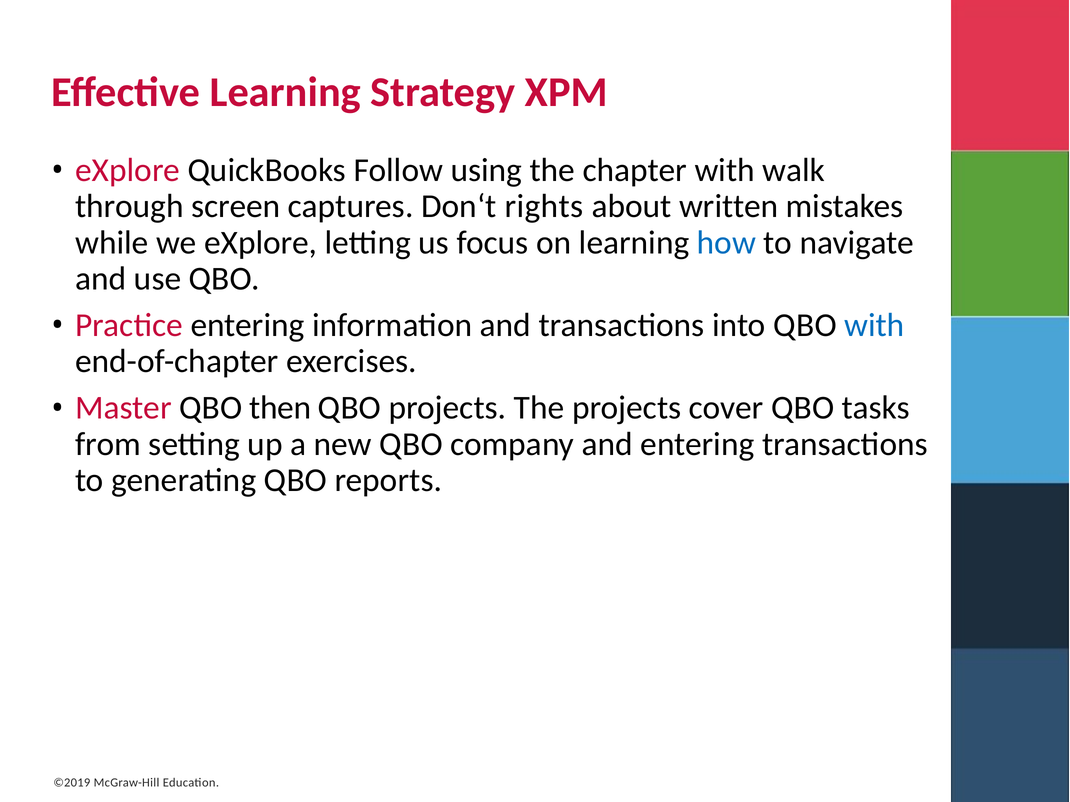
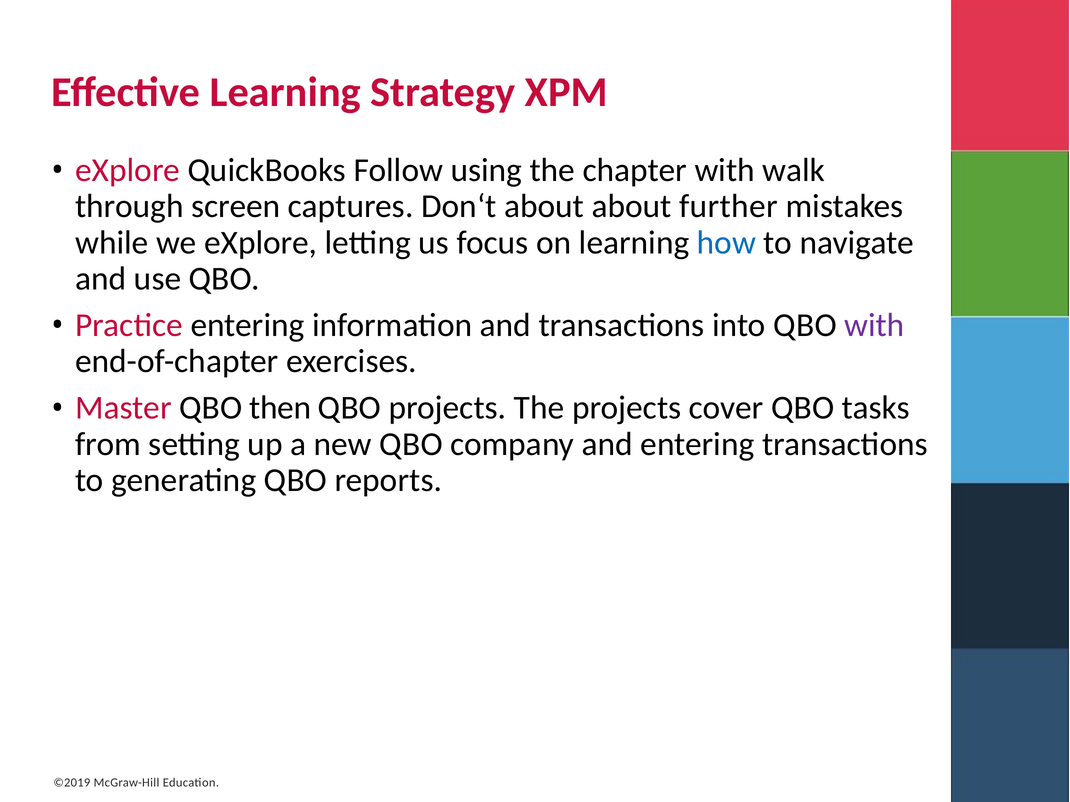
Don‘t rights: rights -> about
written: written -> further
with at (874, 325) colour: blue -> purple
